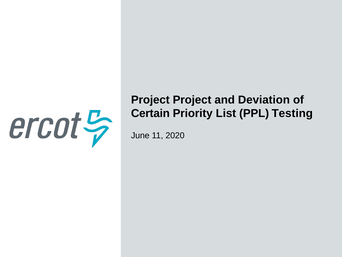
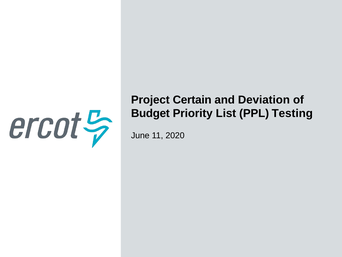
Project Project: Project -> Certain
Certain: Certain -> Budget
